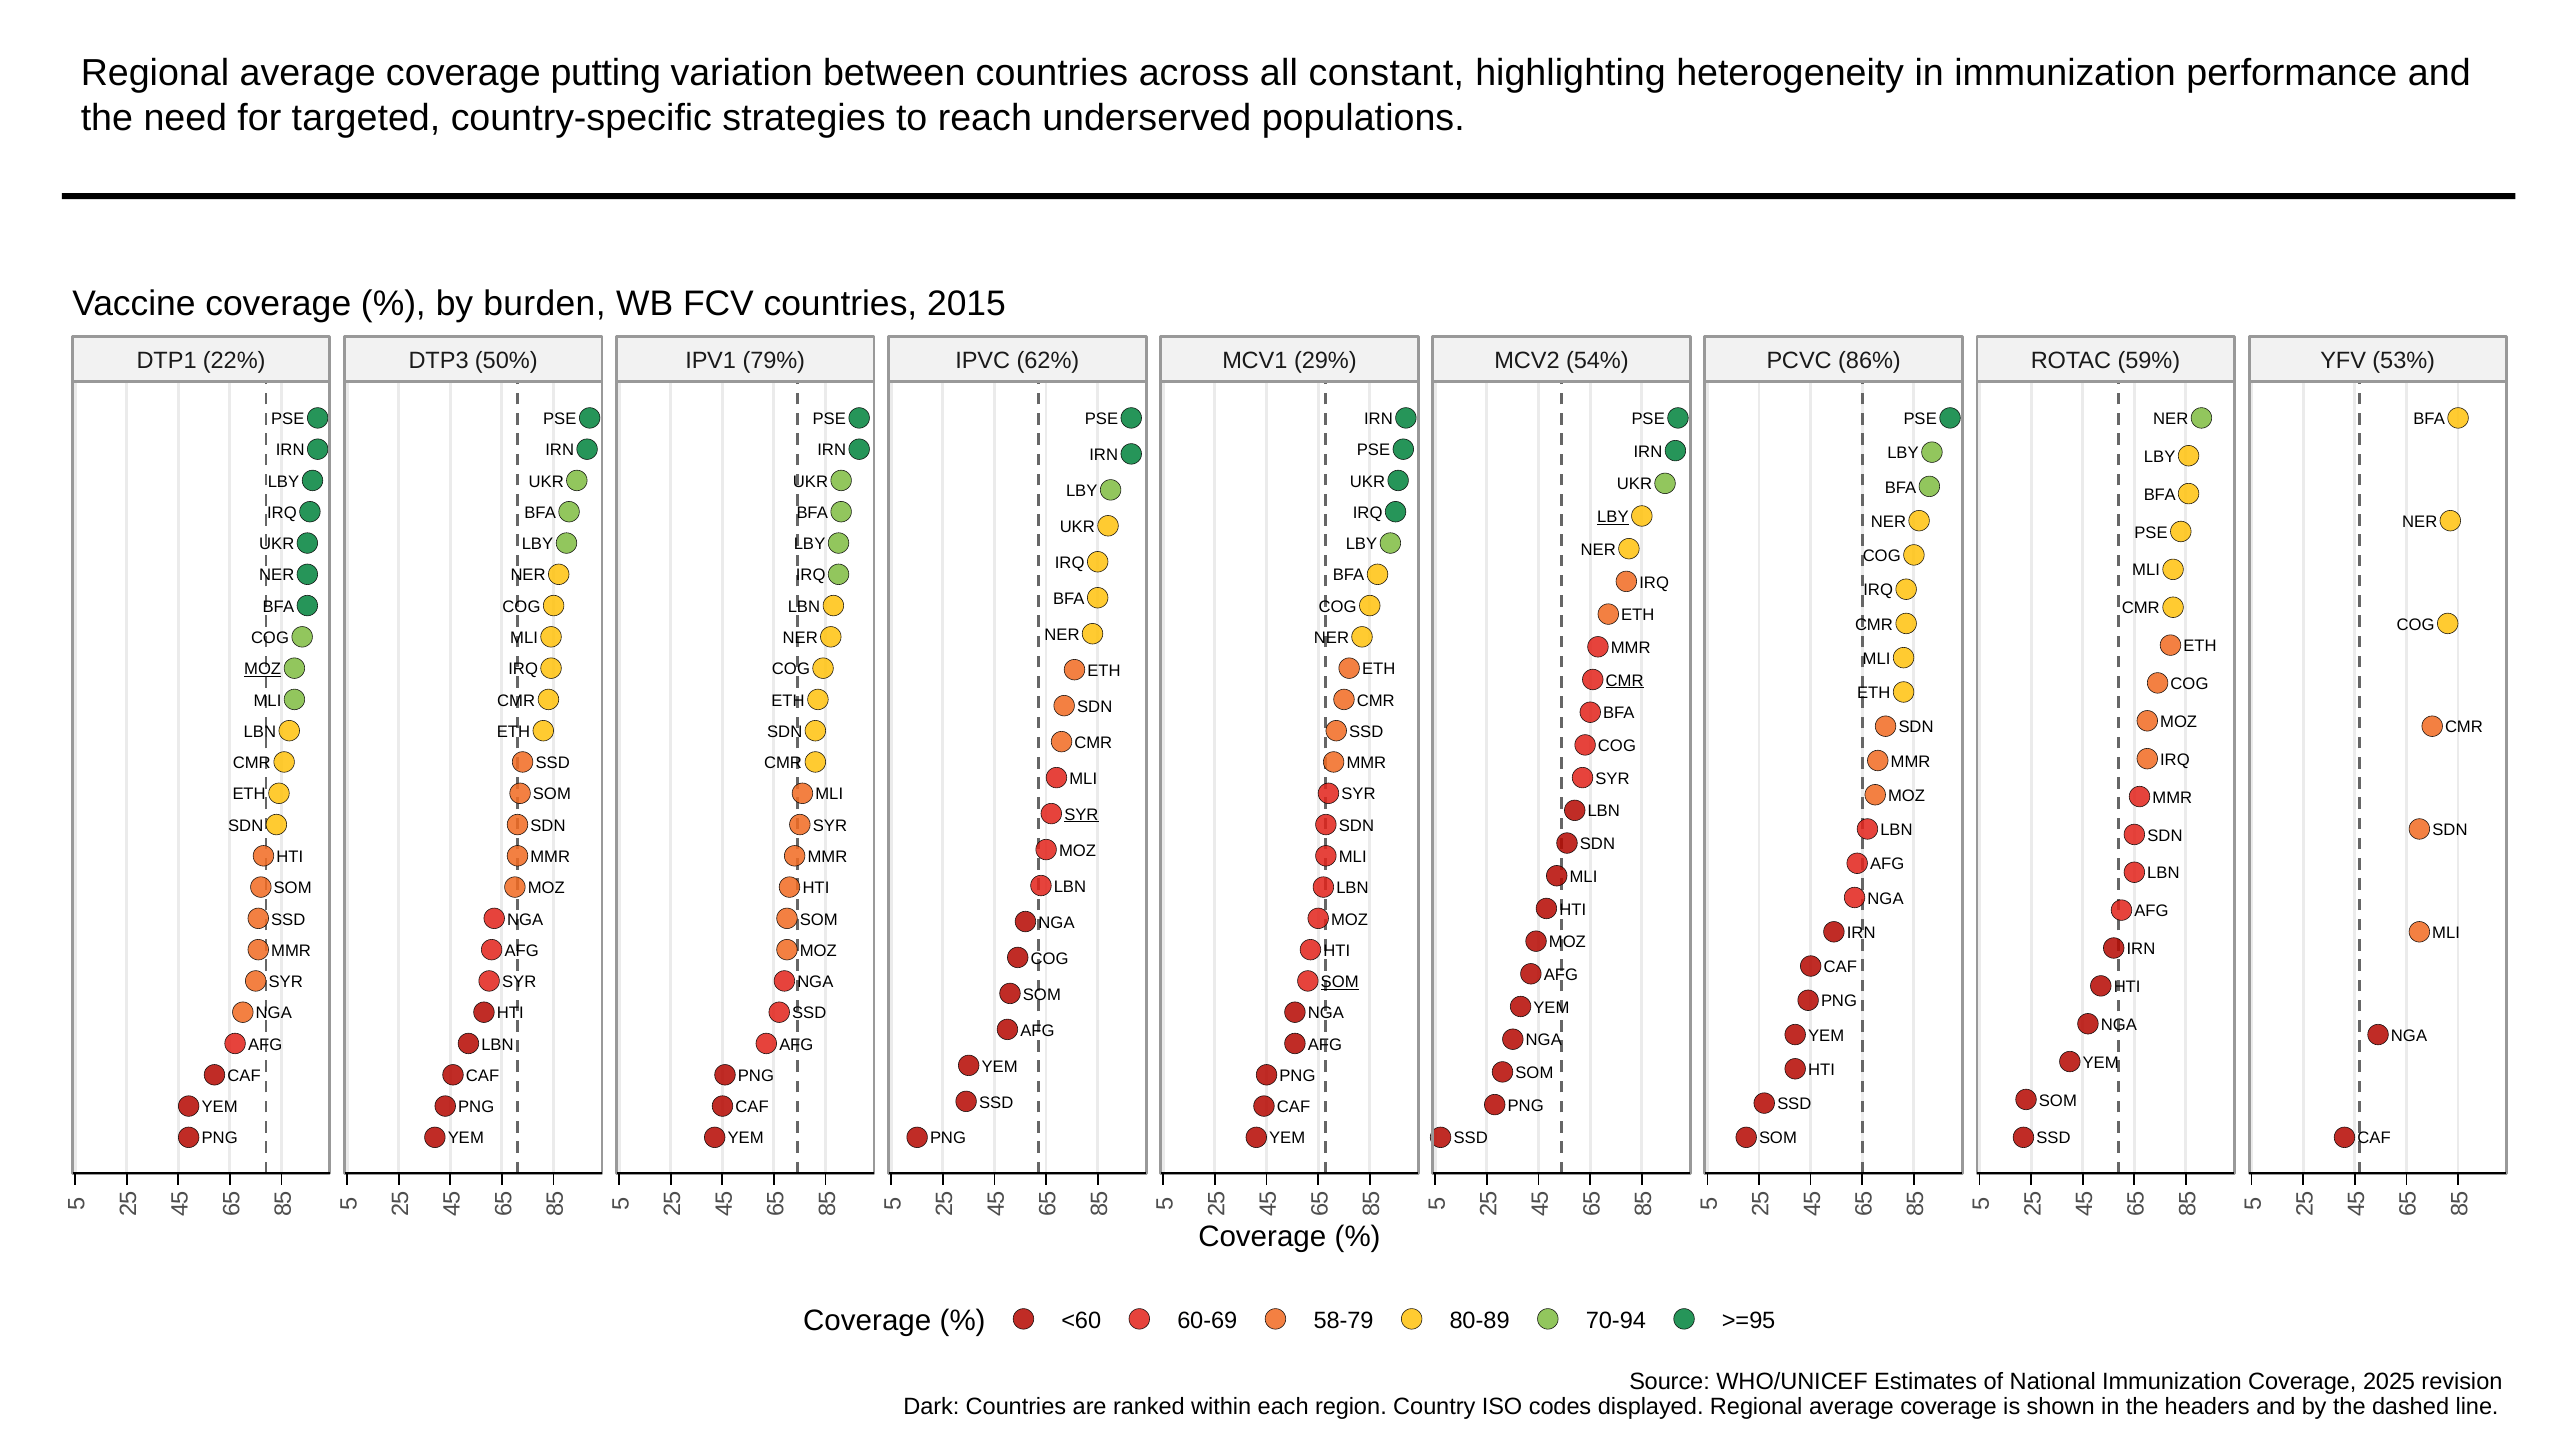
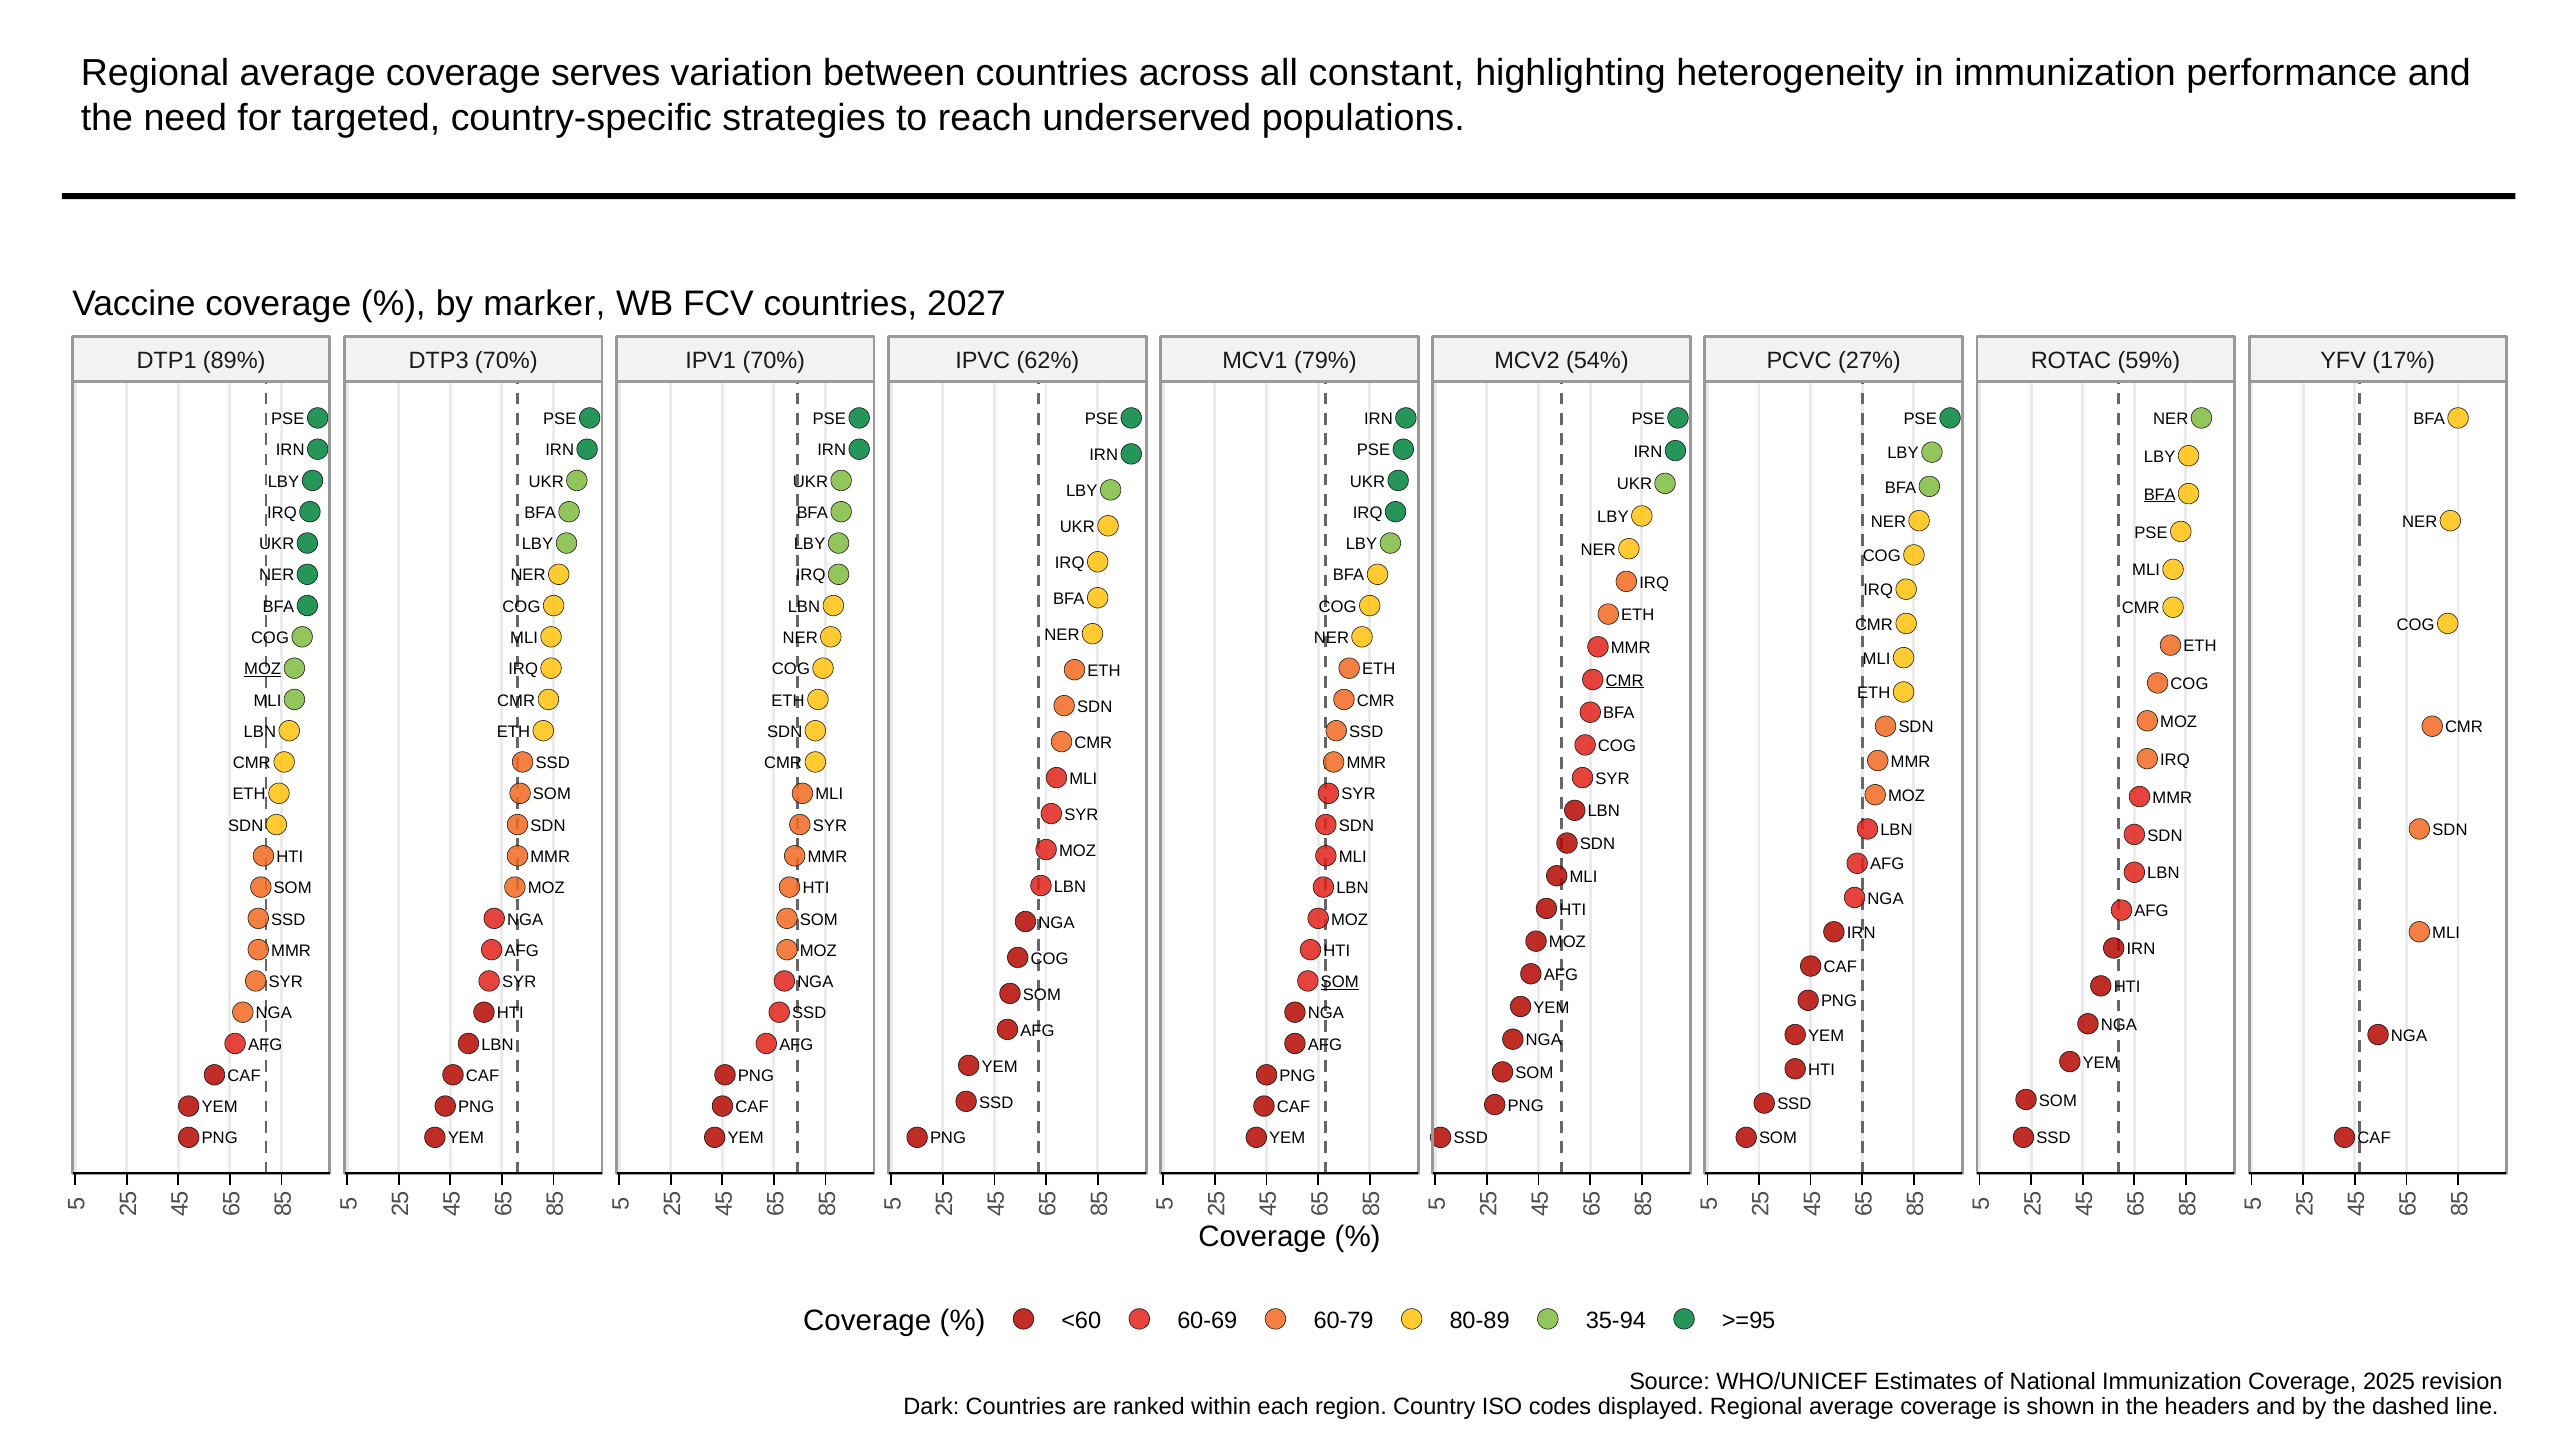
putting: putting -> serves
burden: burden -> marker
2015: 2015 -> 2027
22%: 22% -> 89%
DTP3 50%: 50% -> 70%
IPV1 79%: 79% -> 70%
29%: 29% -> 79%
86%: 86% -> 27%
53%: 53% -> 17%
BFA at (2160, 495) underline: none -> present
LBY at (1613, 517) underline: present -> none
SYR at (1081, 815) underline: present -> none
58-79: 58-79 -> 60-79
70-94: 70-94 -> 35-94
